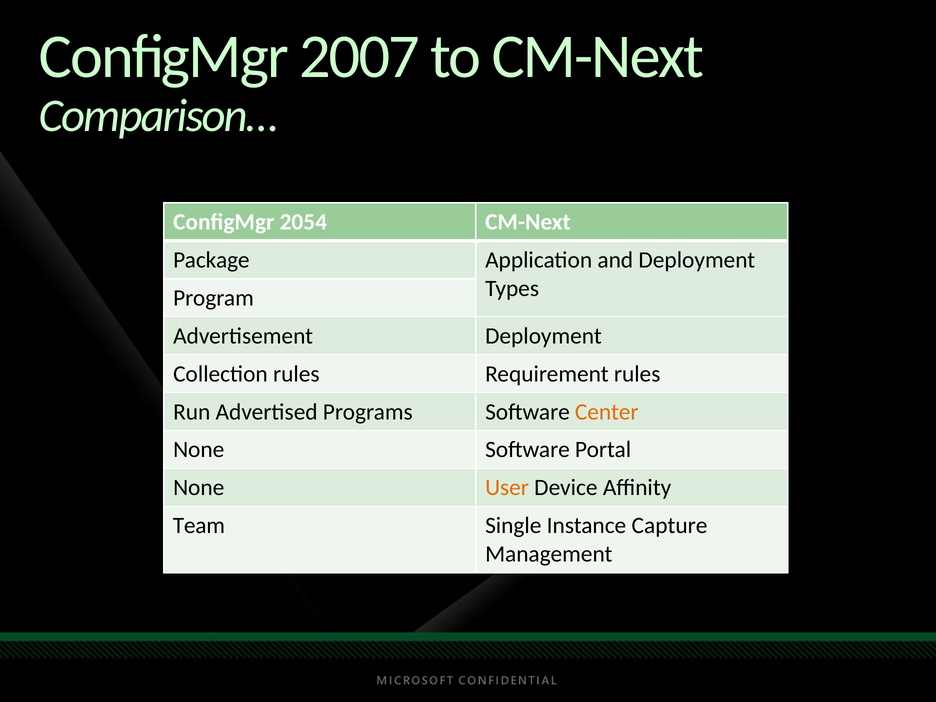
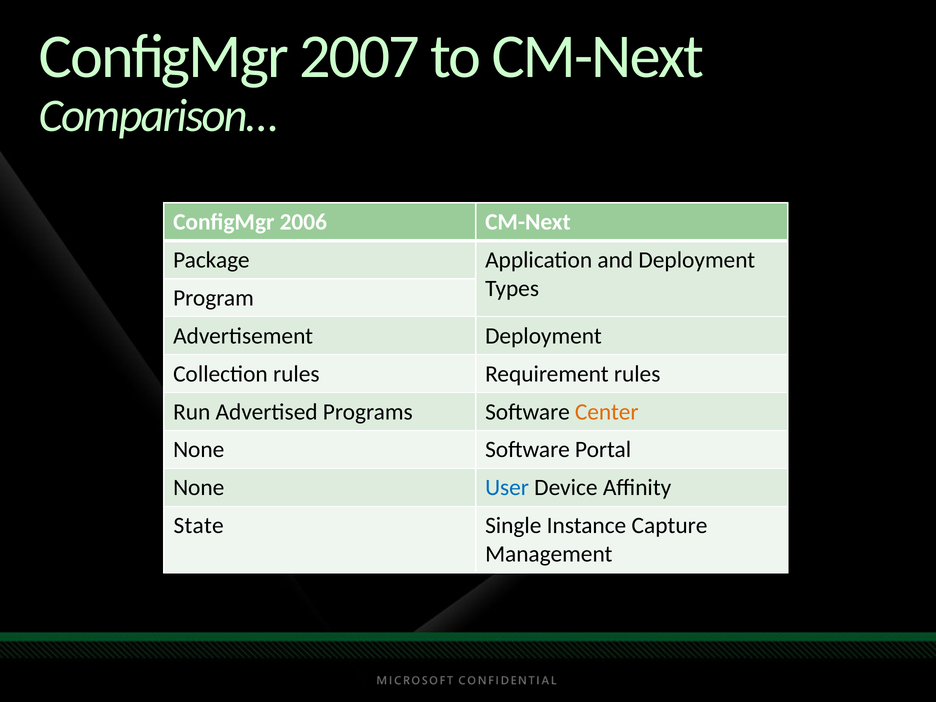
2054: 2054 -> 2006
User colour: orange -> blue
Team: Team -> State
